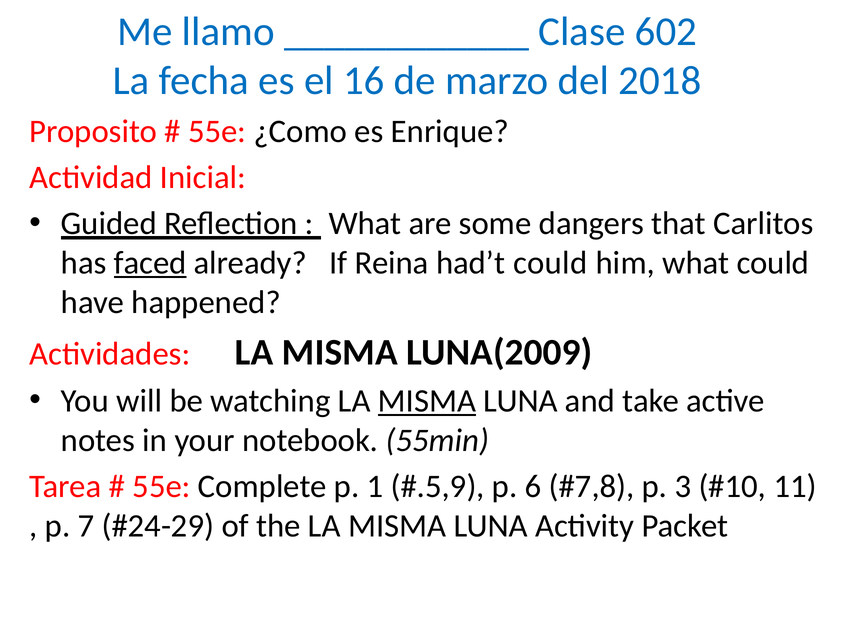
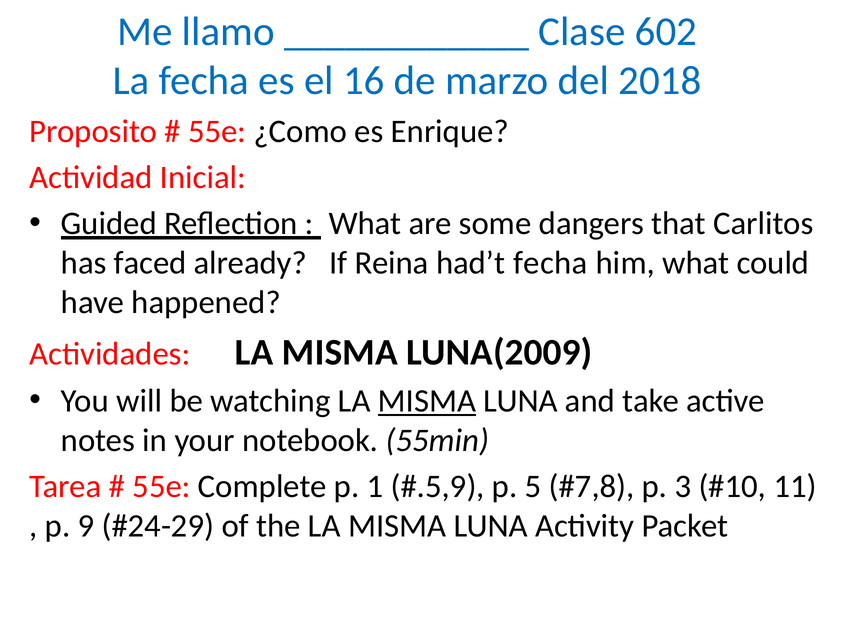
faced underline: present -> none
had’t could: could -> fecha
6: 6 -> 5
7: 7 -> 9
